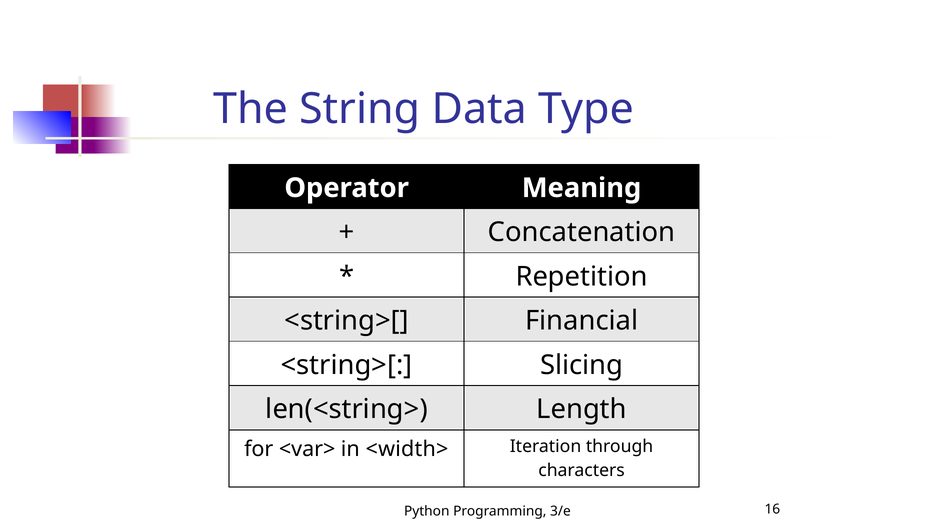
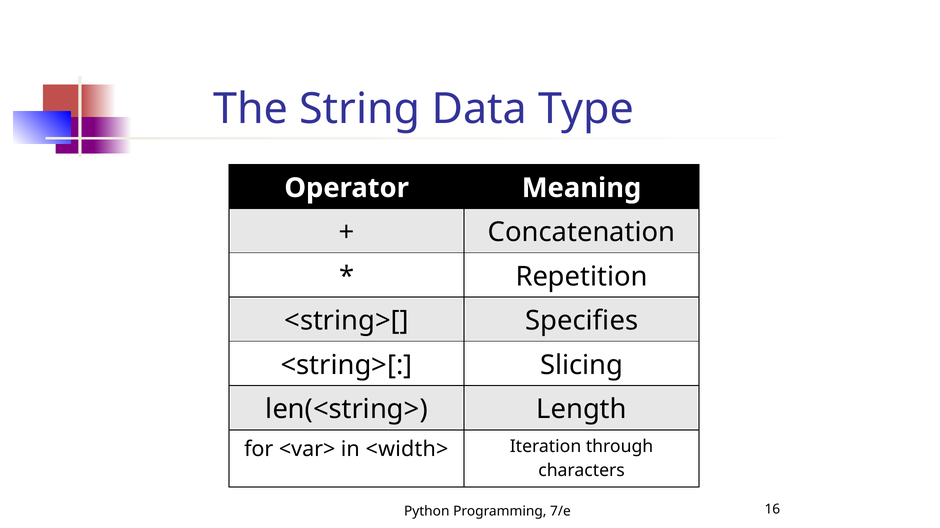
Financial: Financial -> Specifies
3/e: 3/e -> 7/e
